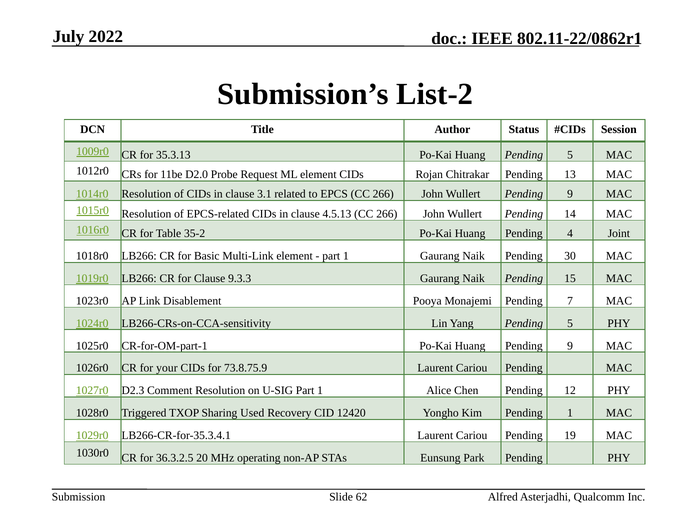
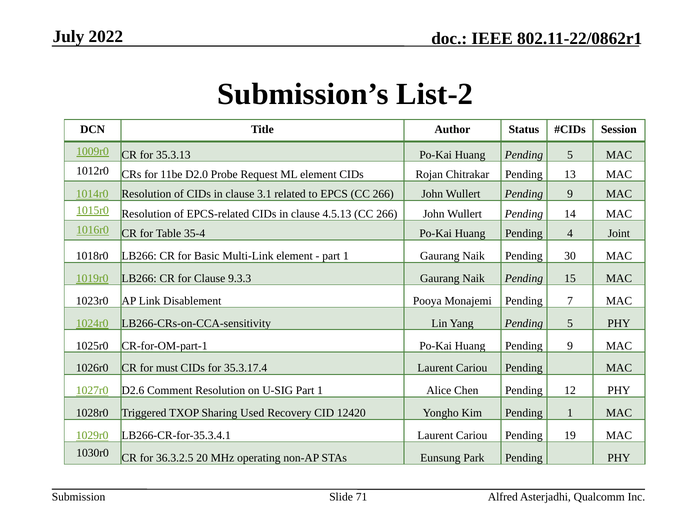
35-2: 35-2 -> 35-4
your: your -> must
73.8.75.9: 73.8.75.9 -> 35.3.17.4
D2.3: D2.3 -> D2.6
62: 62 -> 71
